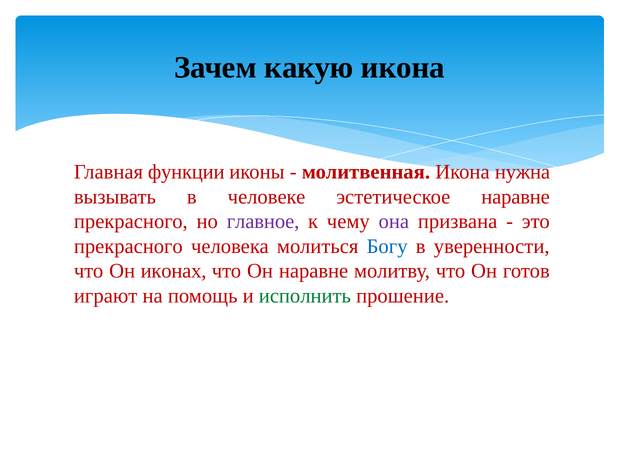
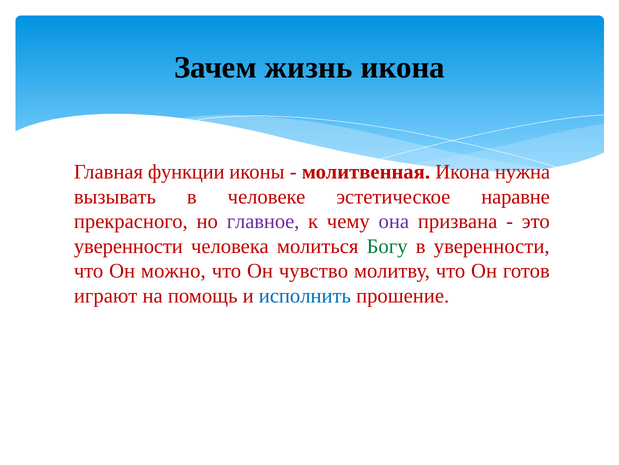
какую: какую -> жизнь
прекрасного at (128, 246): прекрасного -> уверенности
Богу colour: blue -> green
иконах: иконах -> можно
Он наравне: наравне -> чувство
исполнить colour: green -> blue
